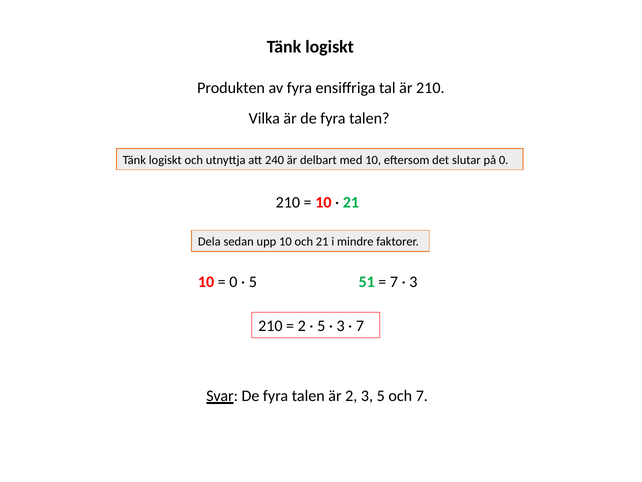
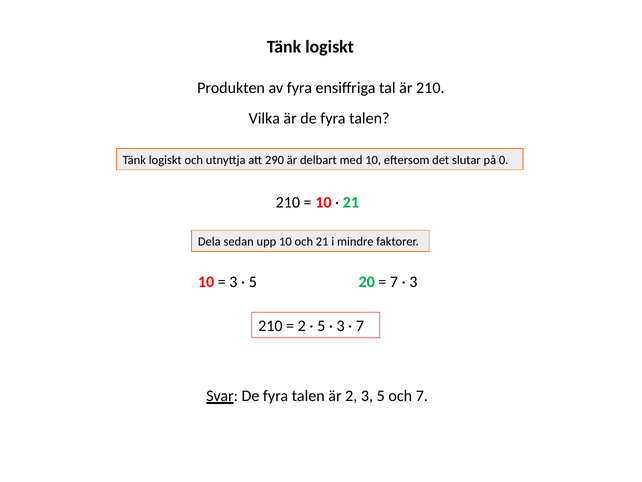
240: 240 -> 290
0 at (233, 282): 0 -> 3
51: 51 -> 20
